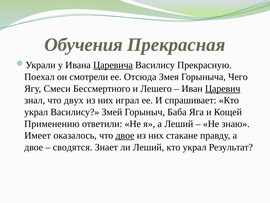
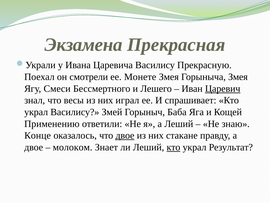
Обучения: Обучения -> Экзамена
Царевича underline: present -> none
Отсюда: Отсюда -> Монете
Горыныча Чего: Чего -> Змея
двух: двух -> весы
Имеет: Имеет -> Конце
сводятся: сводятся -> молоком
кто at (173, 147) underline: none -> present
